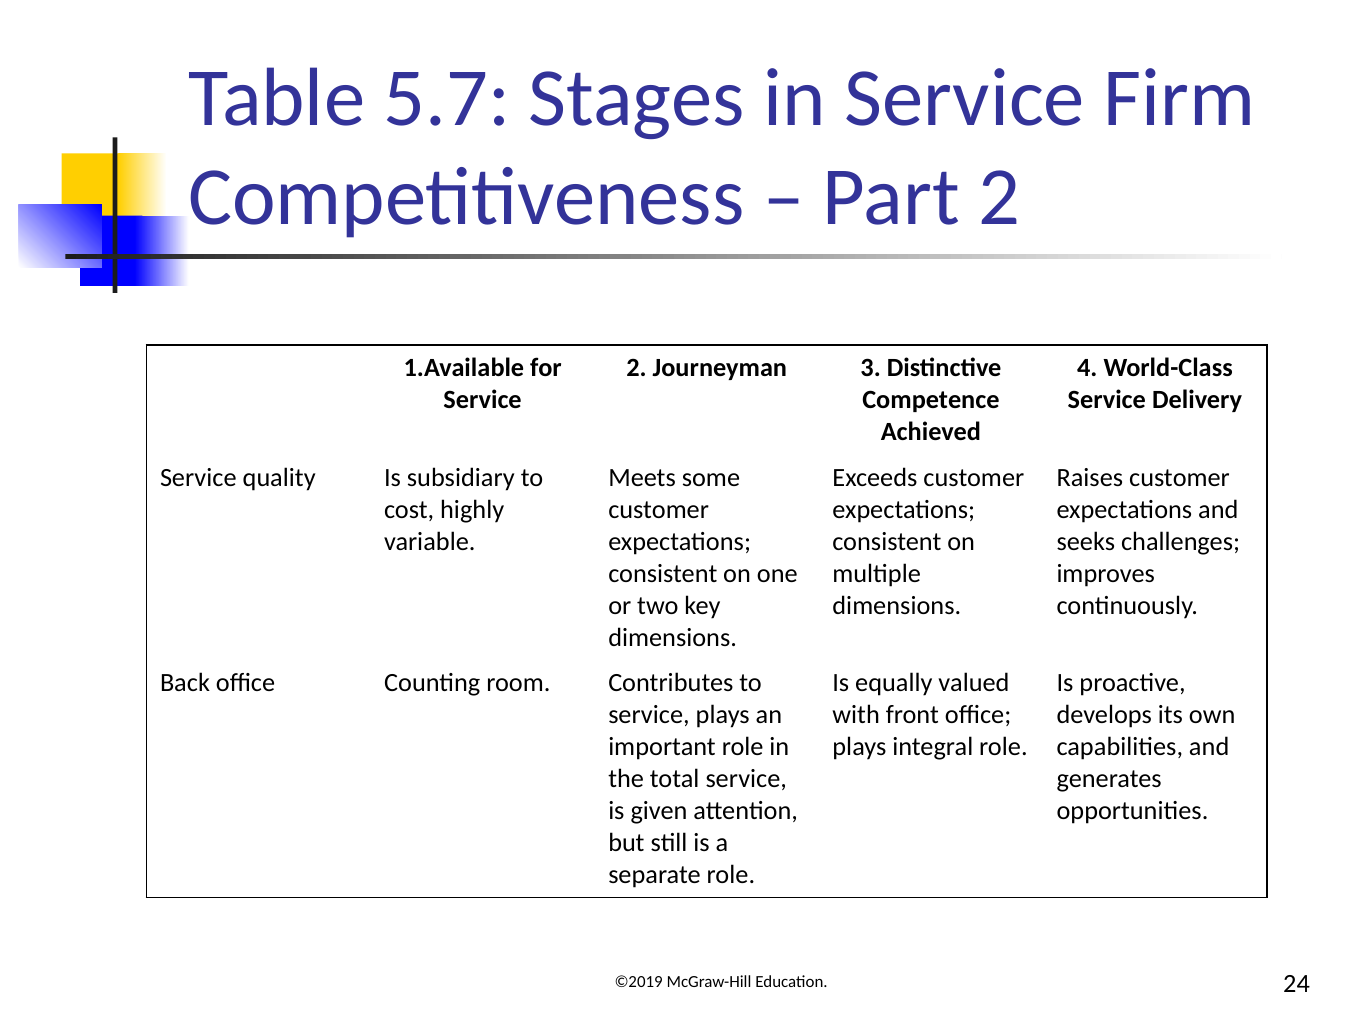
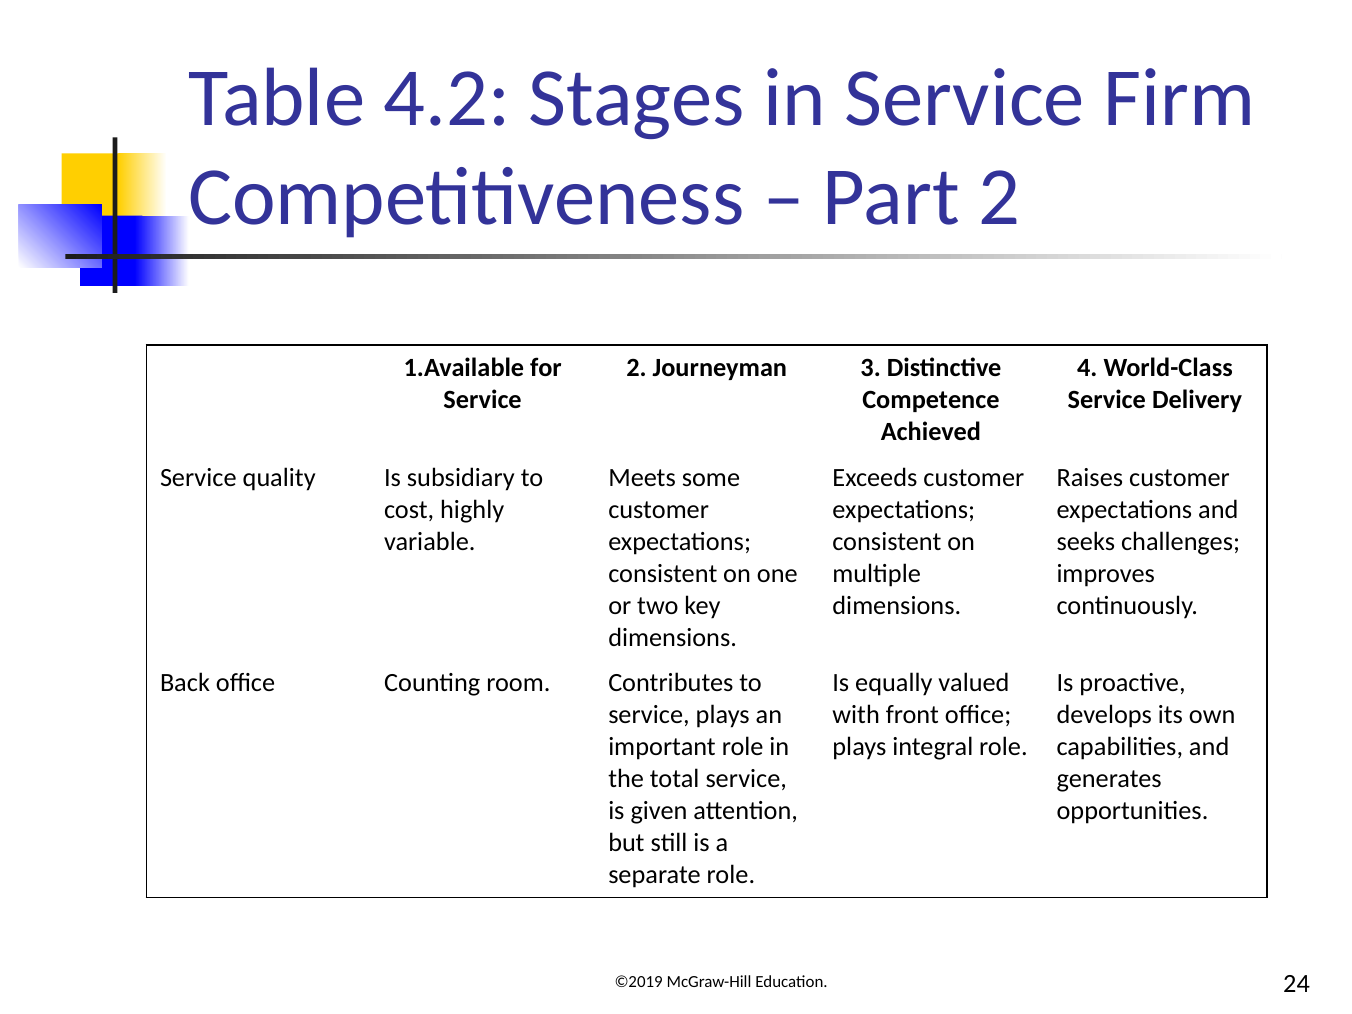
5.7: 5.7 -> 4.2
